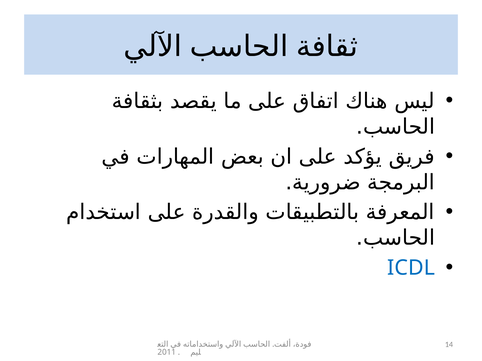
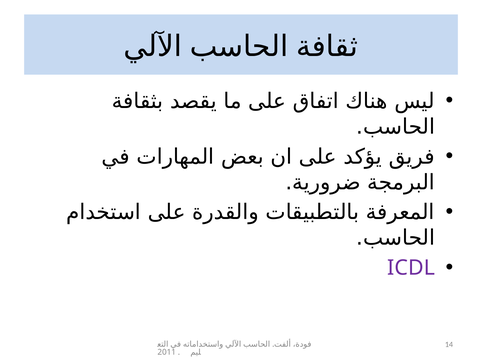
ICDL colour: blue -> purple
